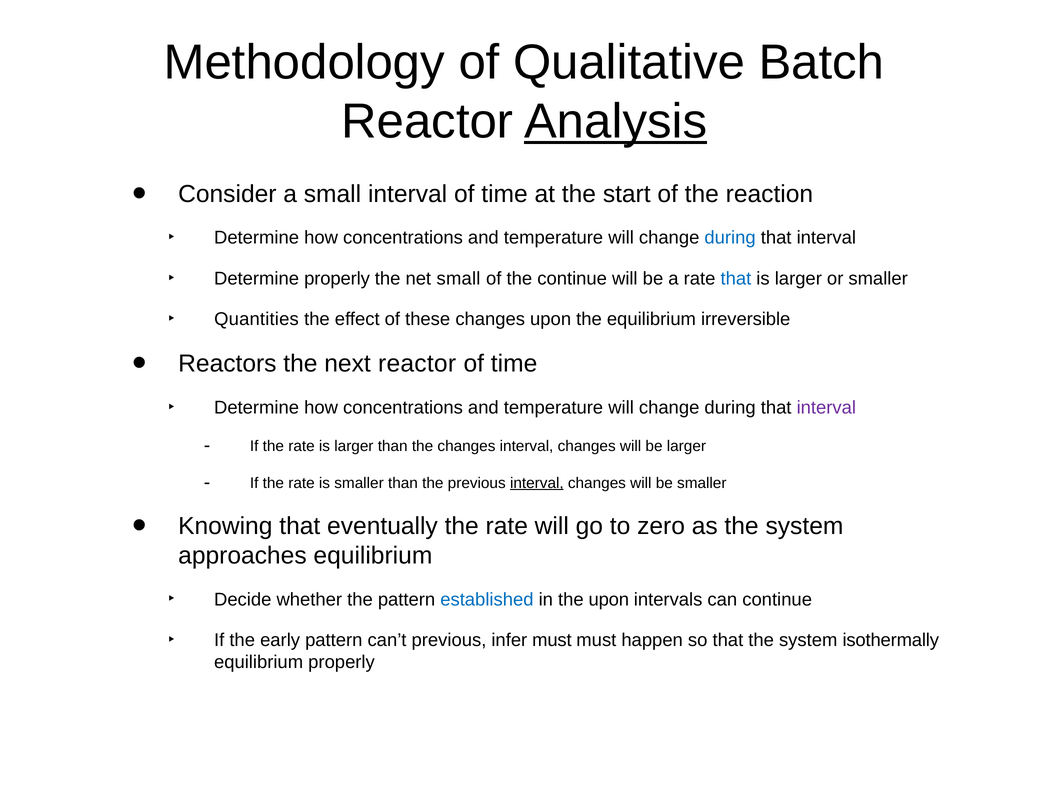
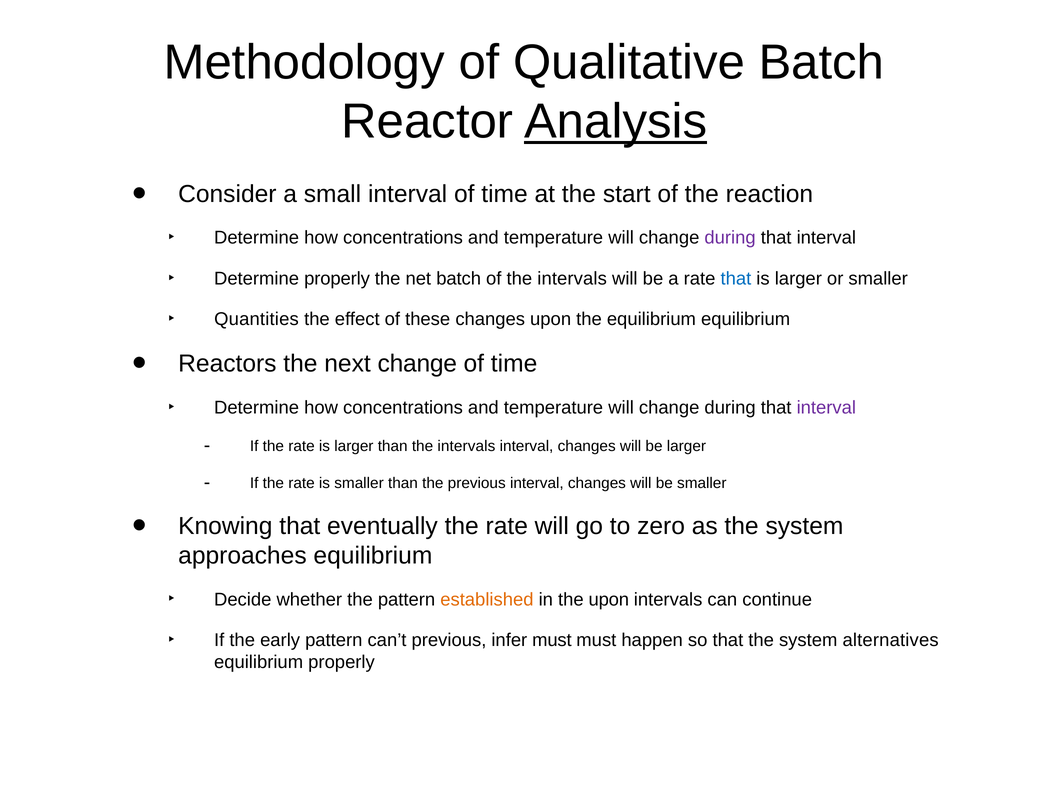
during at (730, 238) colour: blue -> purple
net small: small -> batch
of the continue: continue -> intervals
equilibrium irreversible: irreversible -> equilibrium
next reactor: reactor -> change
than the changes: changes -> intervals
interval at (537, 483) underline: present -> none
established colour: blue -> orange
isothermally: isothermally -> alternatives
